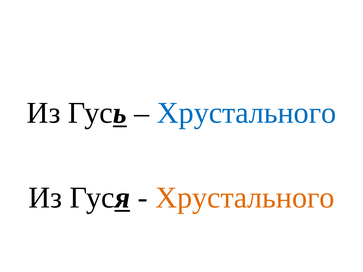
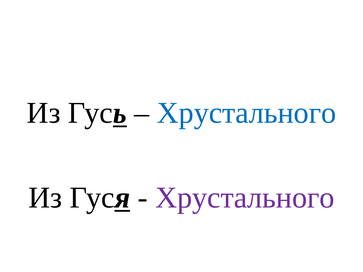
Хрустального at (245, 198) colour: orange -> purple
